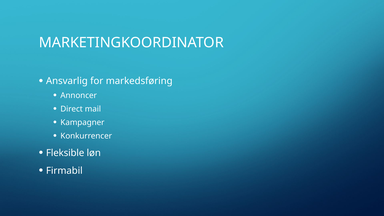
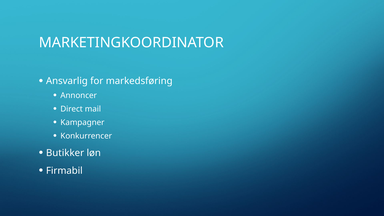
Fleksible: Fleksible -> Butikker
